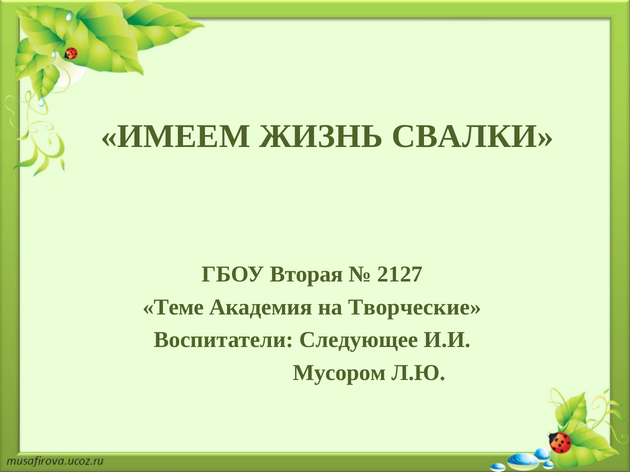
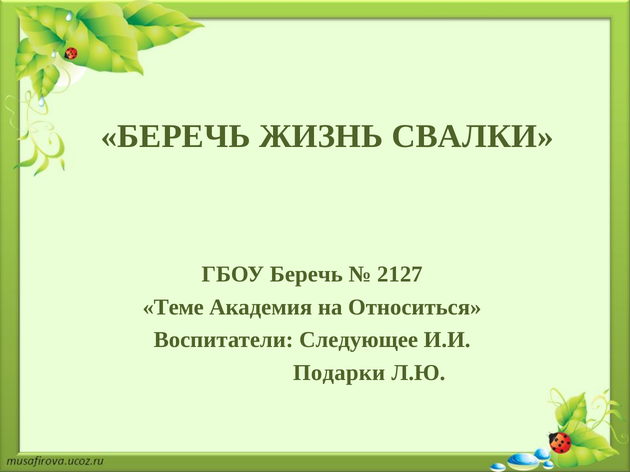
ИМЕЕМ at (176, 136): ИМЕЕМ -> БЕРЕЧЬ
ГБОУ Вторая: Вторая -> Беречь
Творческие: Творческие -> Относиться
Мусором: Мусором -> Подарки
